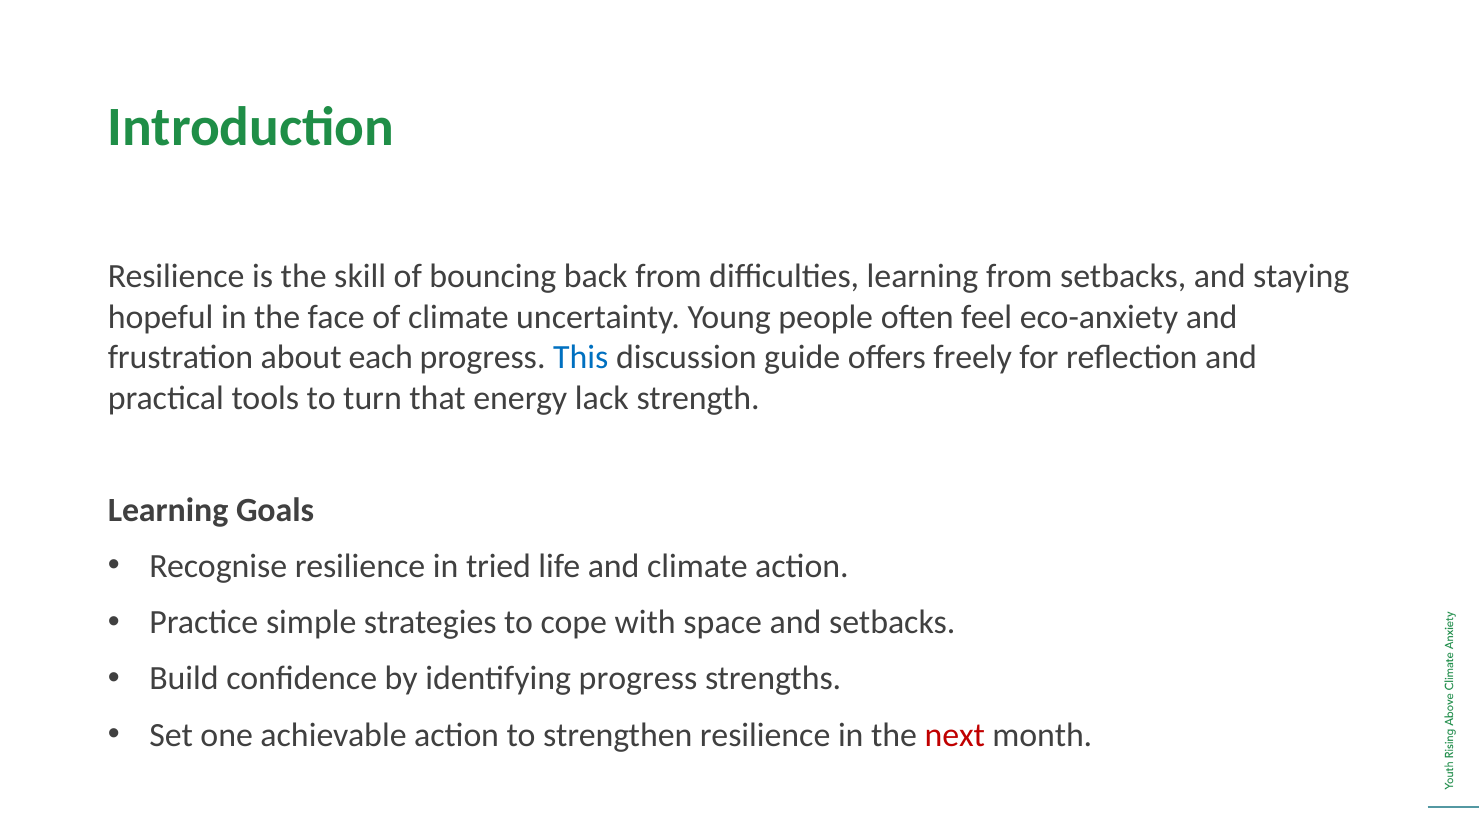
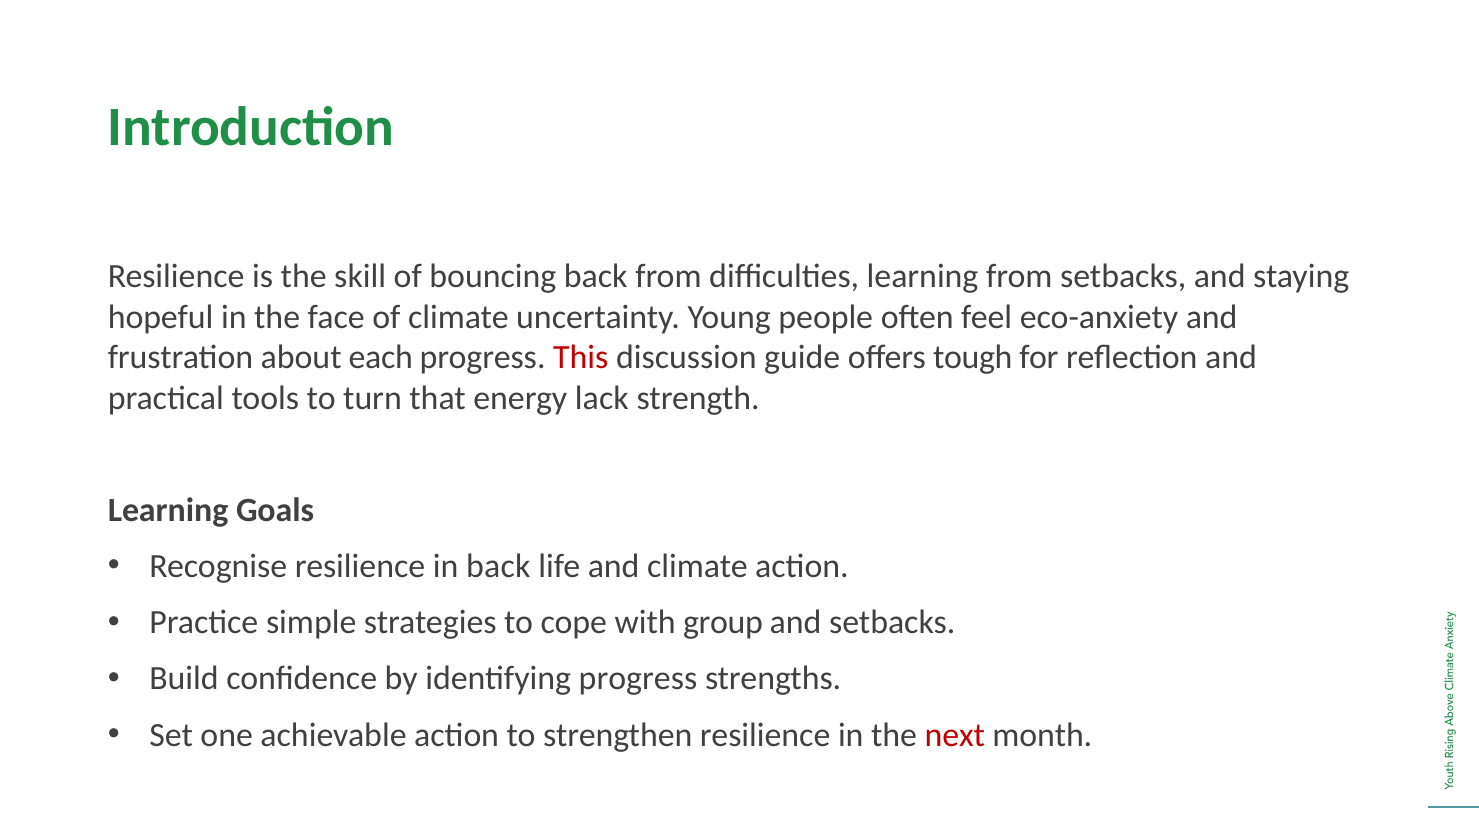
This colour: blue -> red
freely: freely -> tough
in tried: tried -> back
space: space -> group
